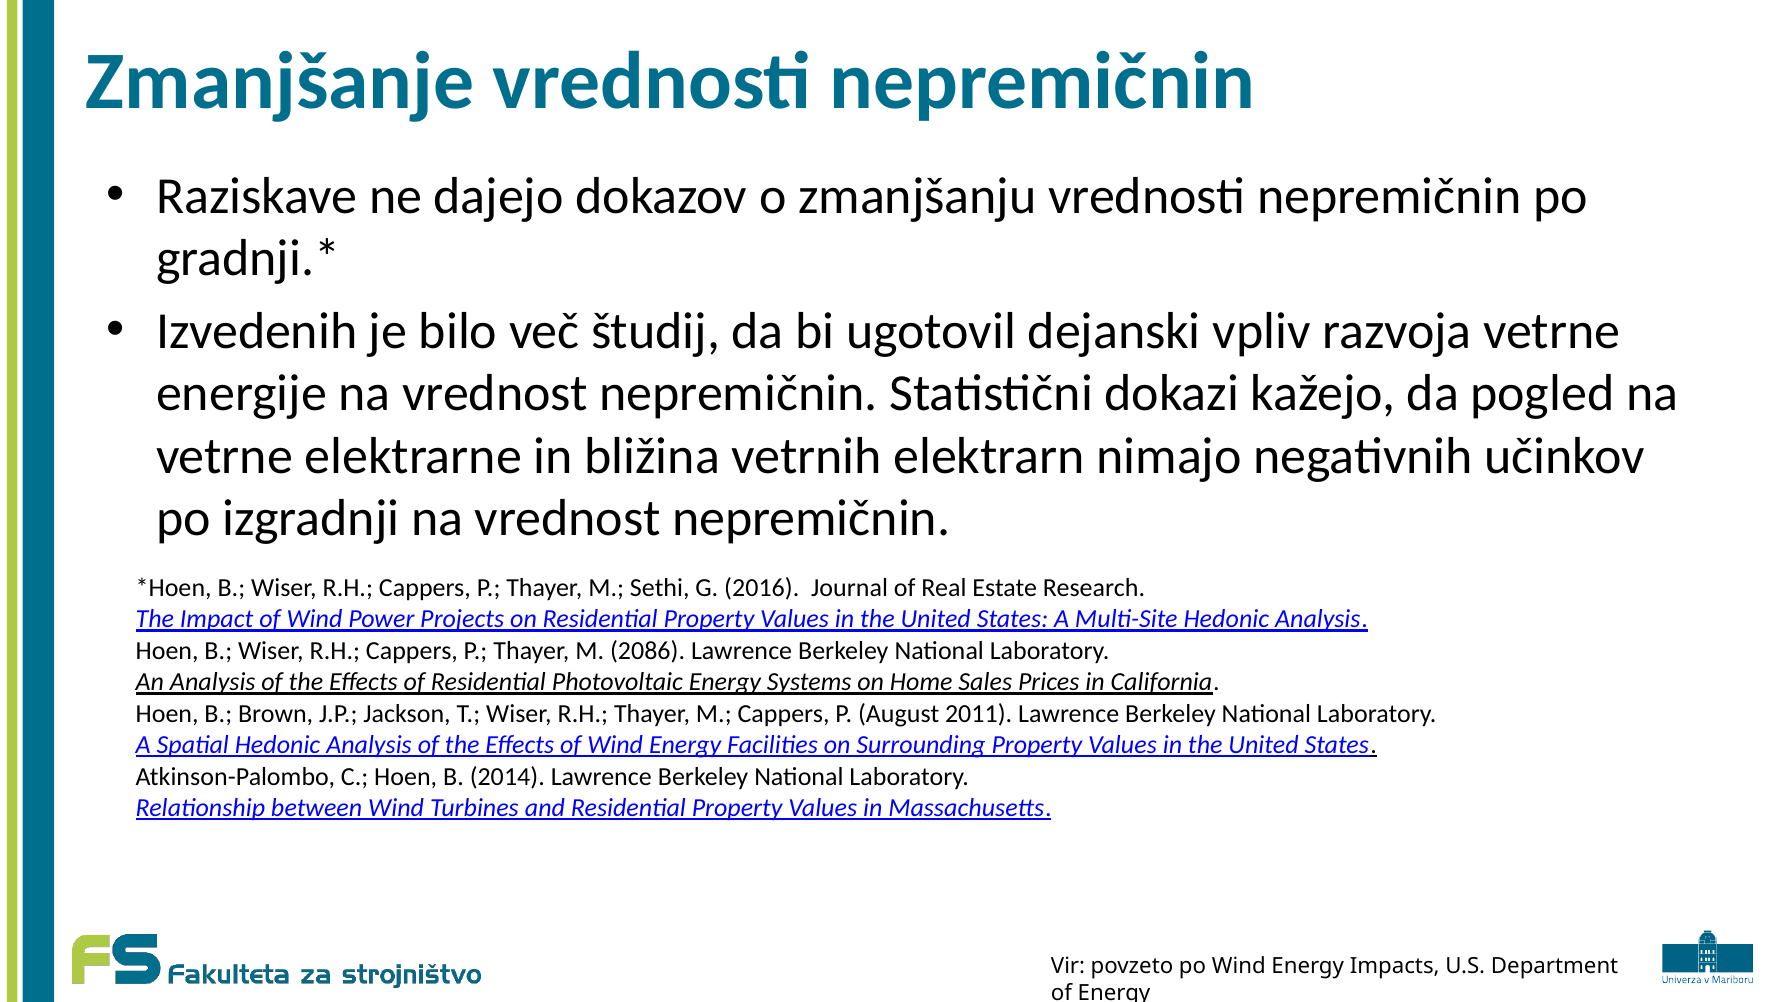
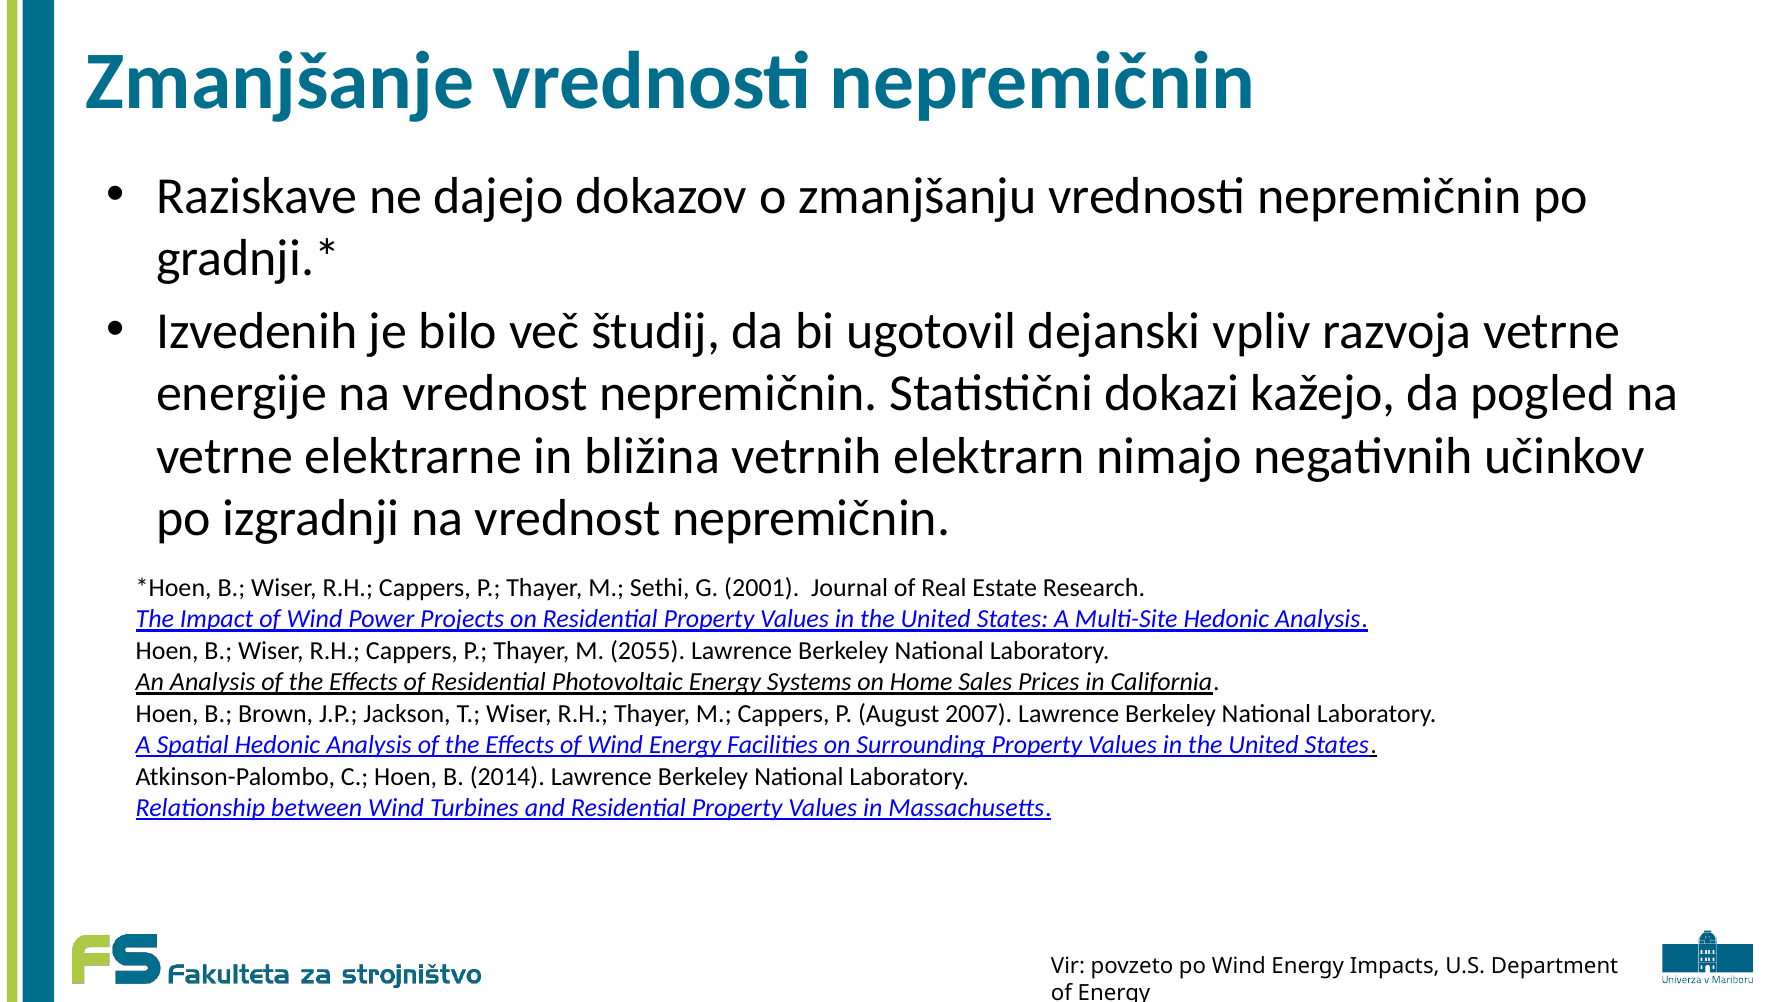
2016: 2016 -> 2001
2086: 2086 -> 2055
2011: 2011 -> 2007
